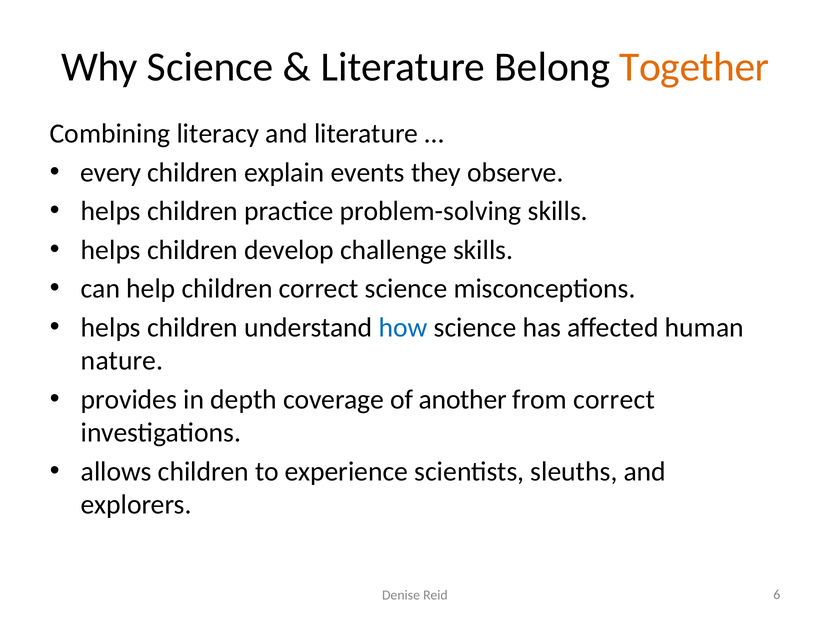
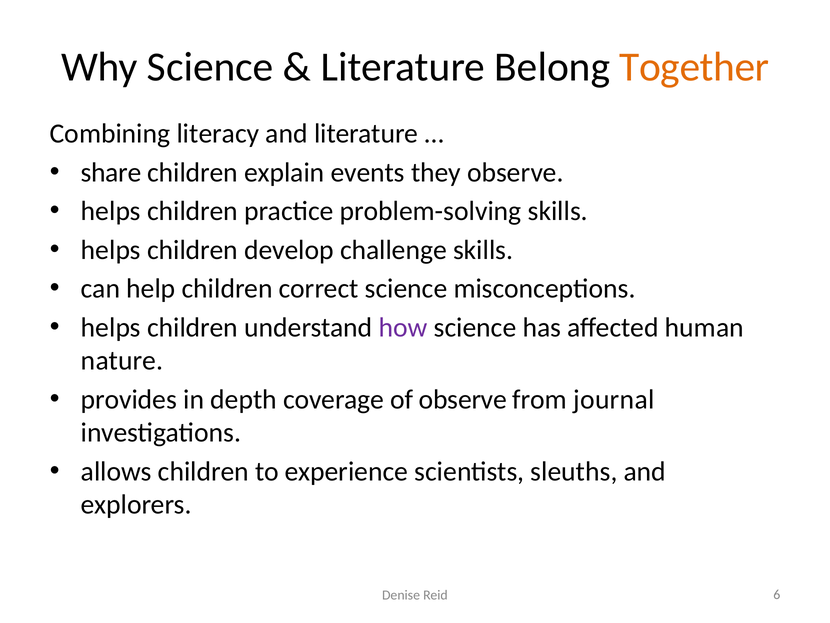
every: every -> share
how colour: blue -> purple
of another: another -> observe
from correct: correct -> journal
